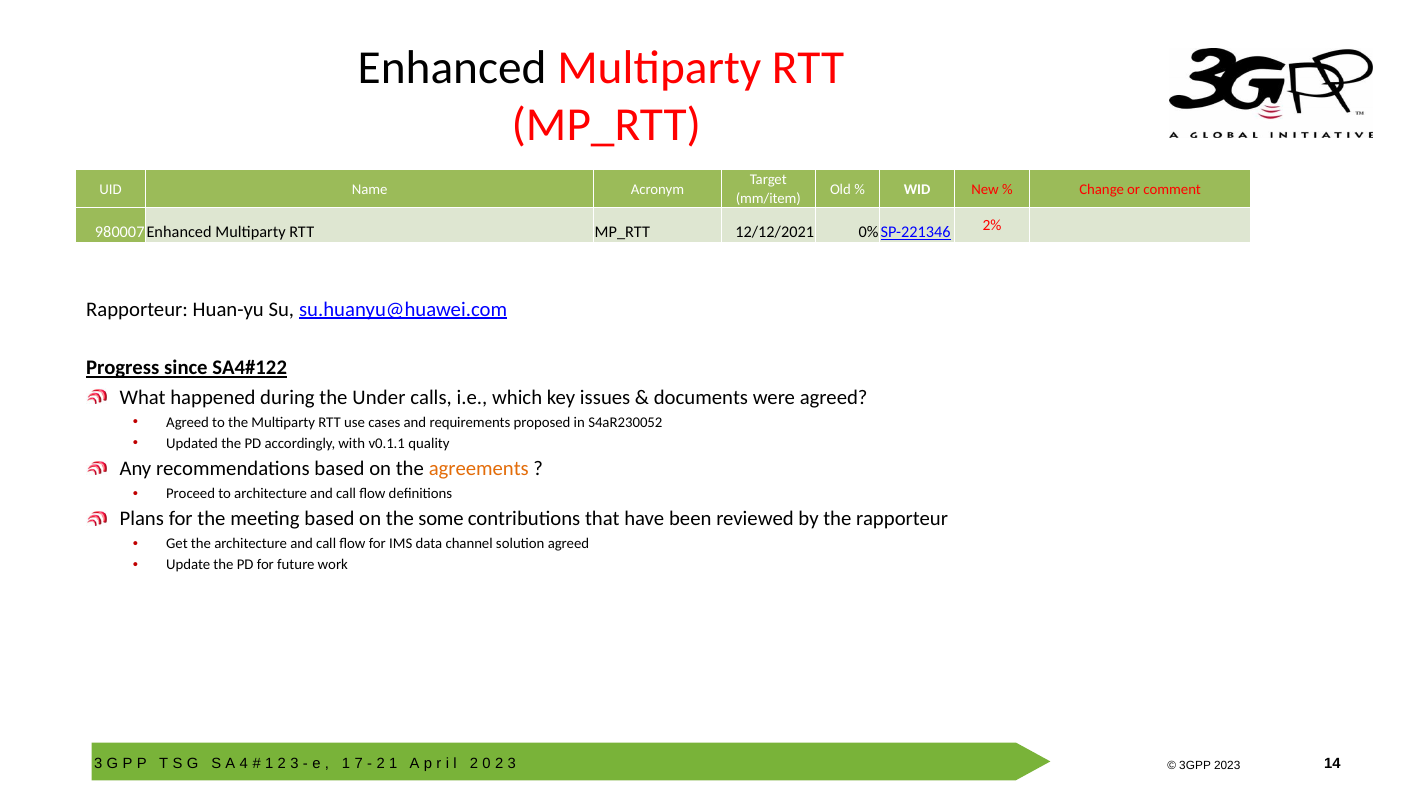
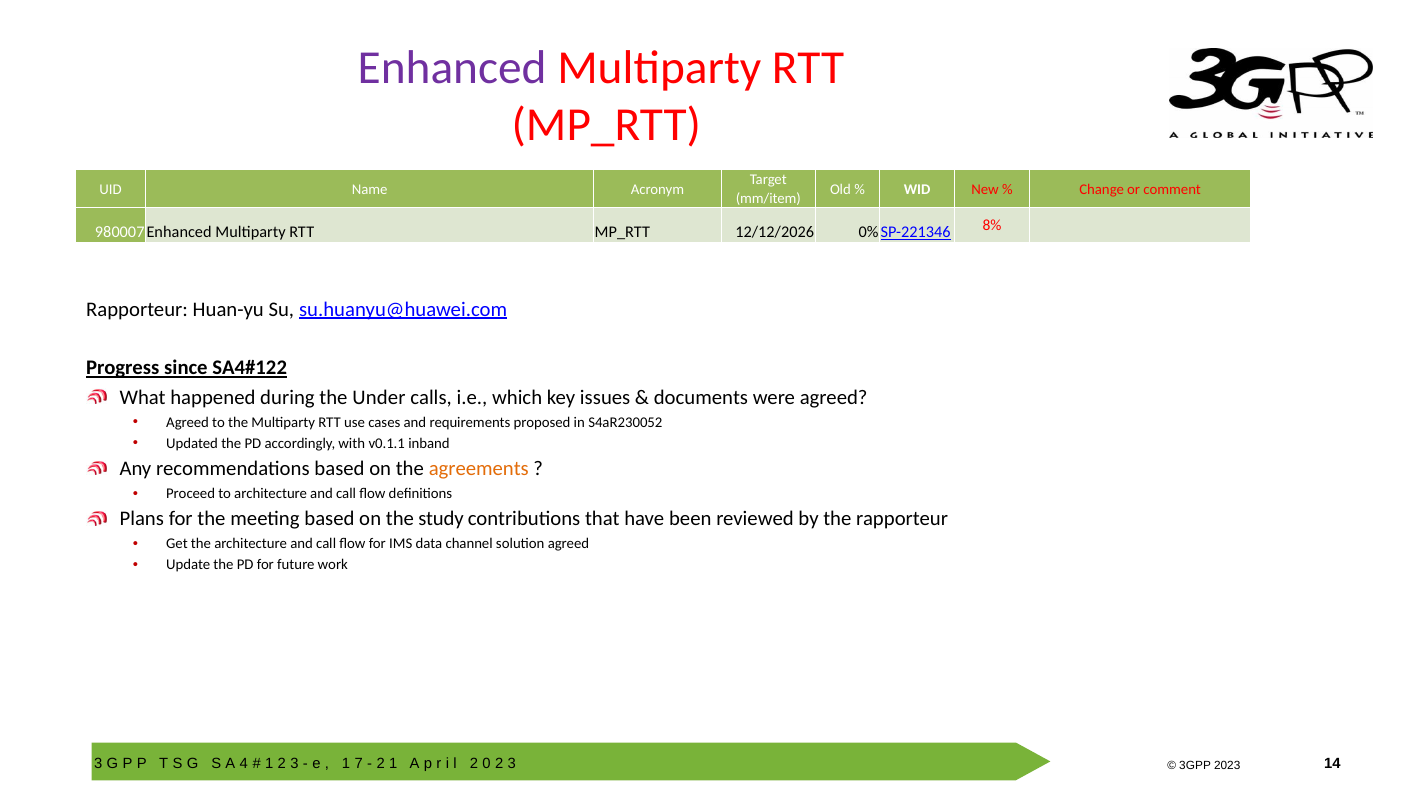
Enhanced colour: black -> purple
12/12/2021: 12/12/2021 -> 12/12/2026
2%: 2% -> 8%
quality: quality -> inband
some: some -> study
